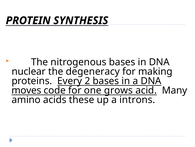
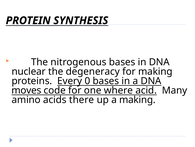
2: 2 -> 0
grows: grows -> where
these: these -> there
a introns: introns -> making
